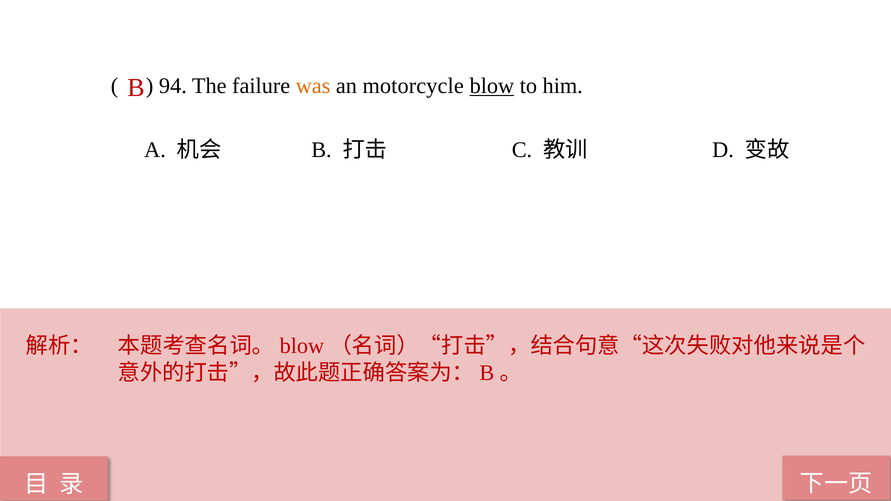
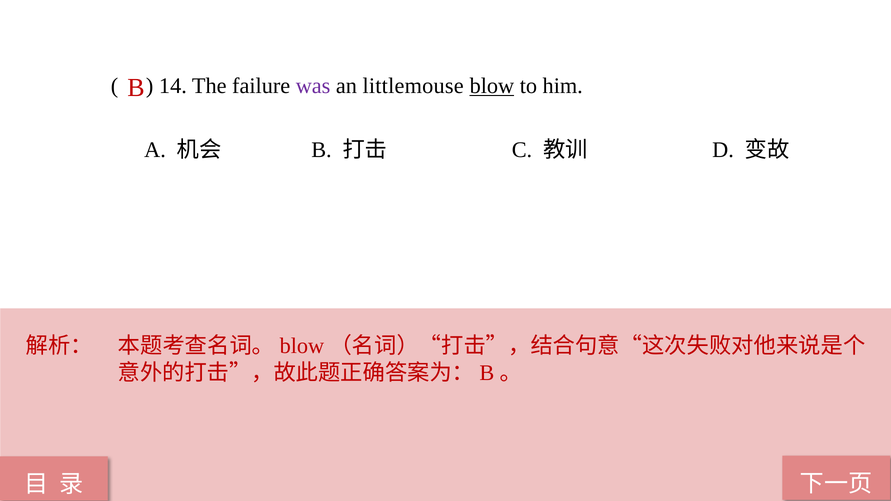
94: 94 -> 14
was colour: orange -> purple
motorcycle: motorcycle -> littlemouse
